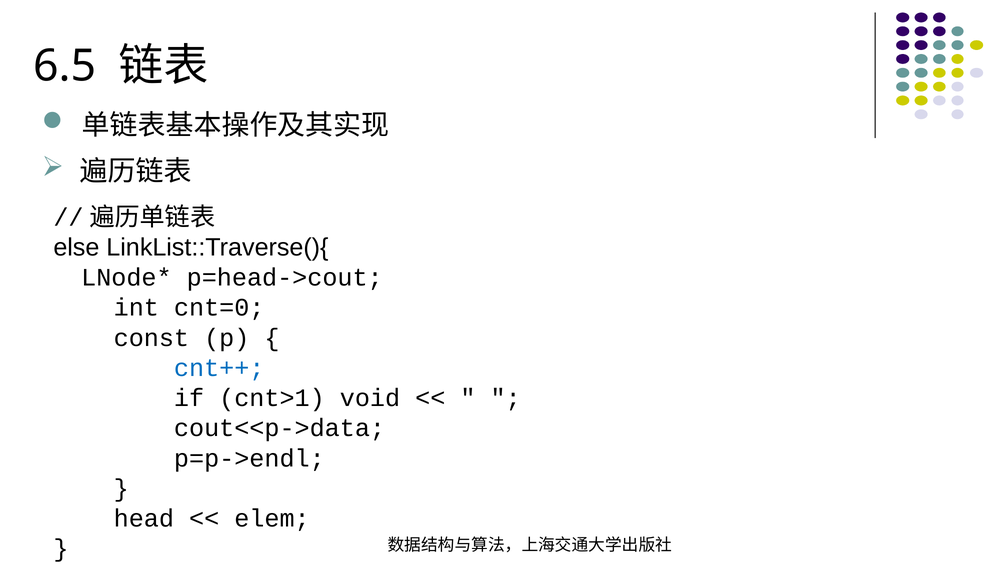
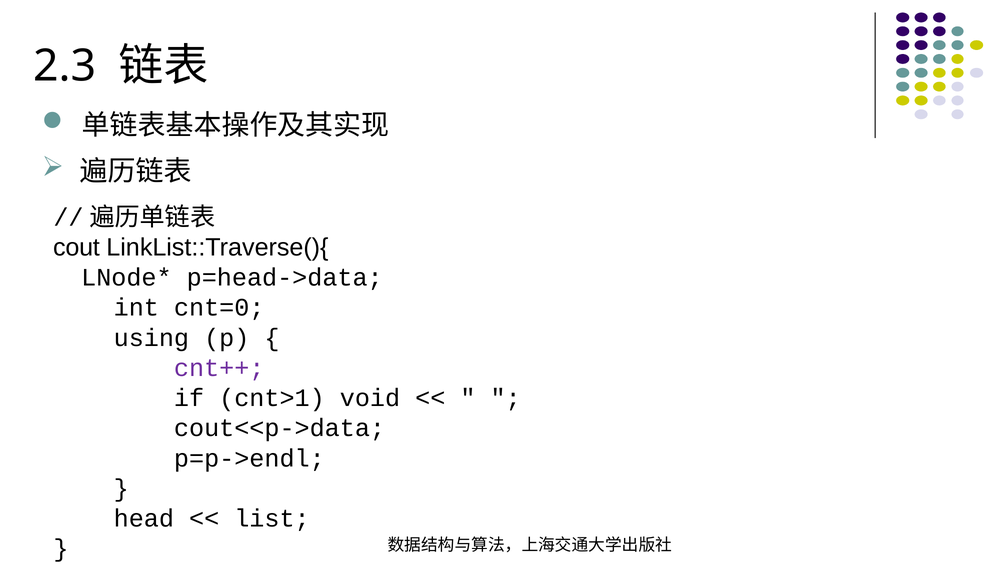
6.5: 6.5 -> 2.3
else: else -> cout
p=head->cout: p=head->cout -> p=head->data
const: const -> using
cnt++ colour: blue -> purple
elem: elem -> list
